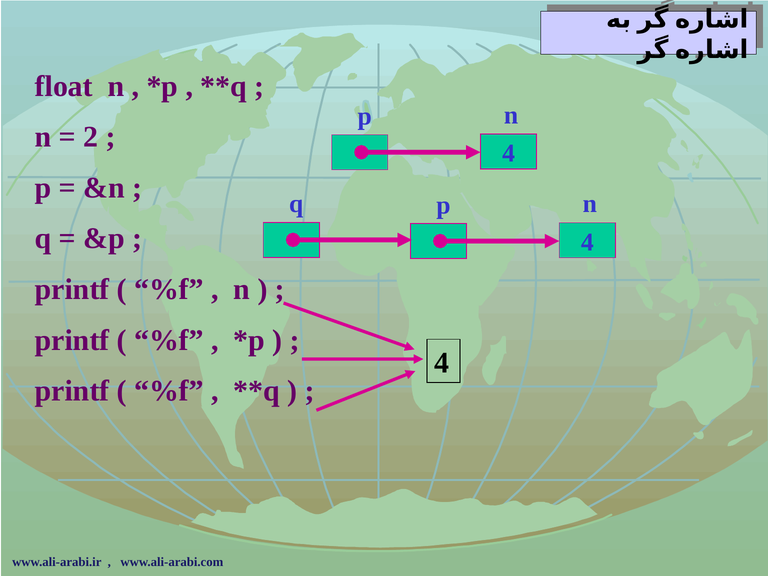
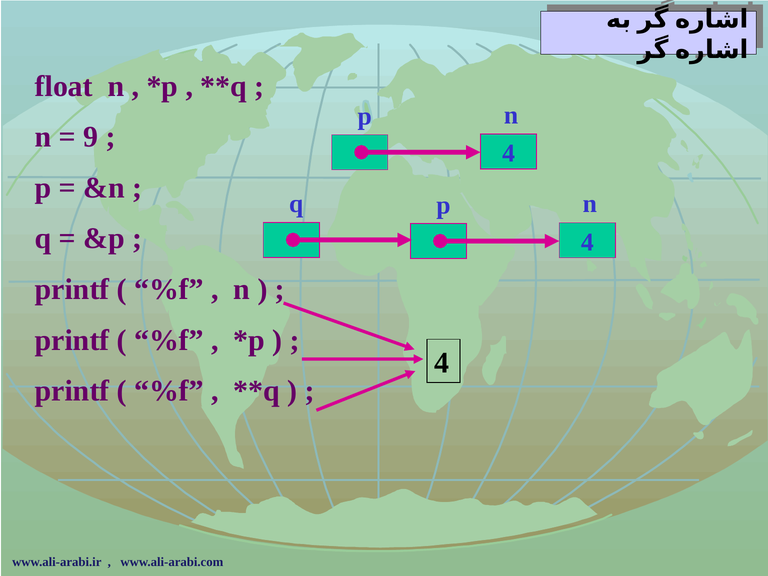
2: 2 -> 9
